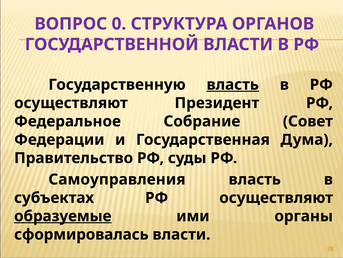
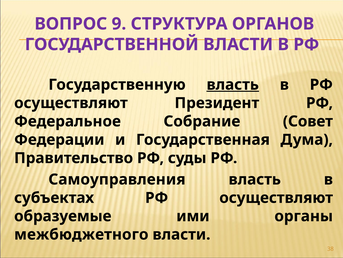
0: 0 -> 9
образуемые underline: present -> none
сформировалась: сформировалась -> межбюджетного
